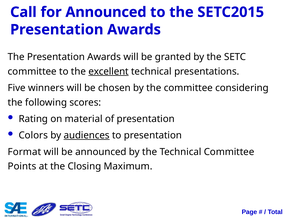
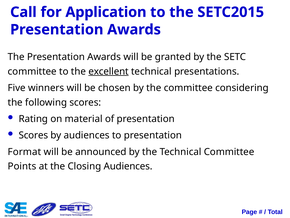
for Announced: Announced -> Application
Colors at (33, 135): Colors -> Scores
audiences at (87, 135) underline: present -> none
Closing Maximum: Maximum -> Audiences
